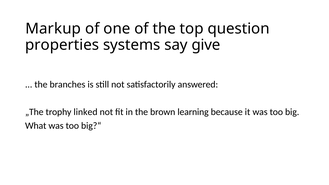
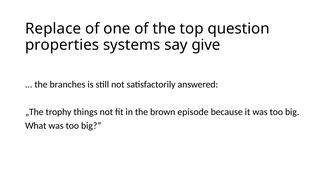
Markup: Markup -> Replace
linked: linked -> things
learning: learning -> episode
